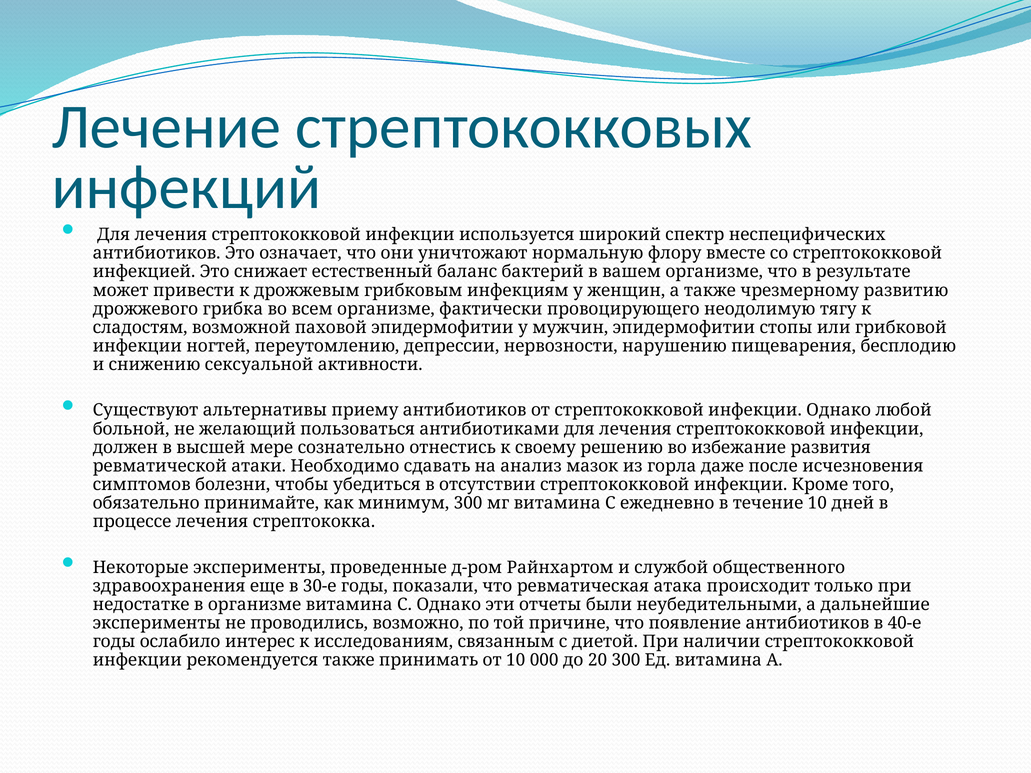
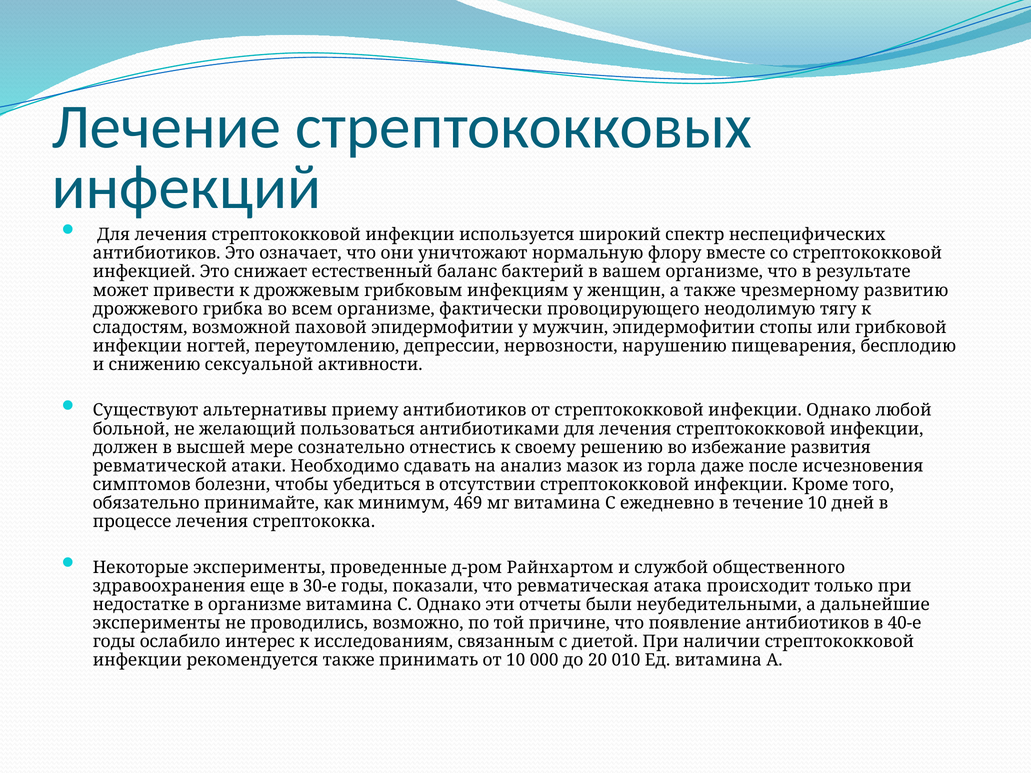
минимум 300: 300 -> 469
20 300: 300 -> 010
